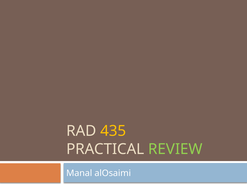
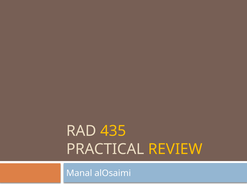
REVIEW colour: light green -> yellow
